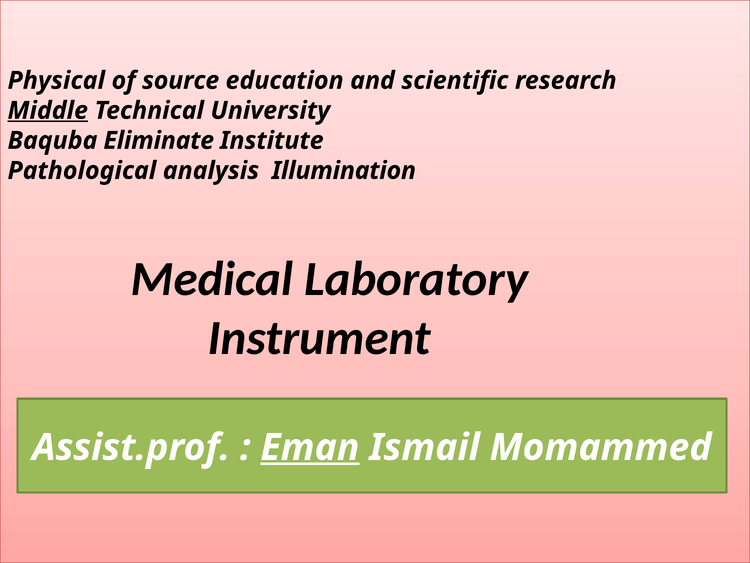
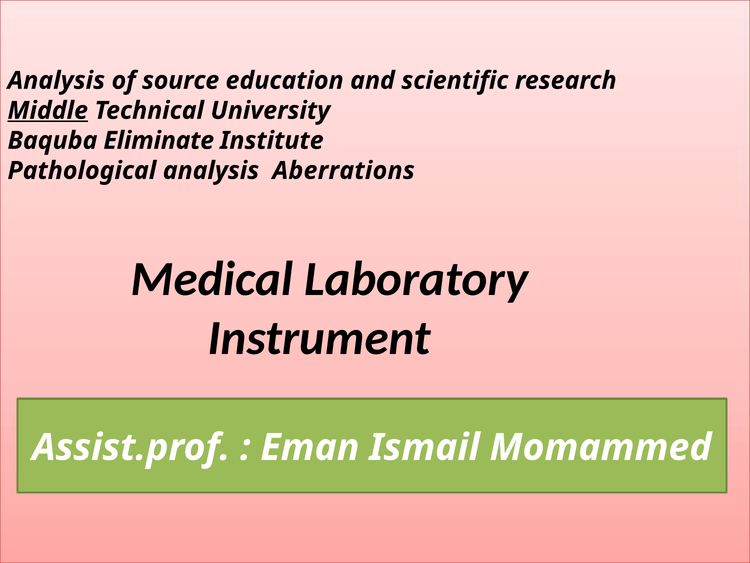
Physical at (56, 80): Physical -> Analysis
Illumination: Illumination -> Aberrations
Eman underline: present -> none
